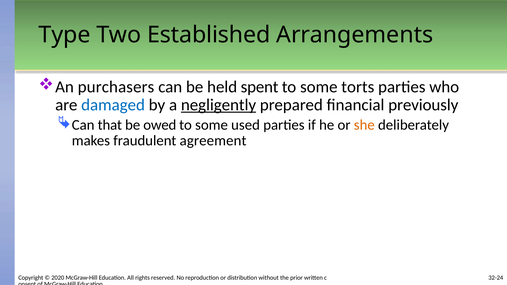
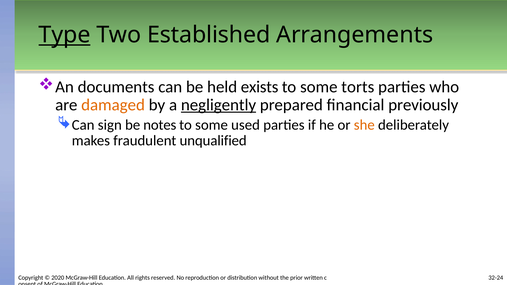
Type underline: none -> present
purchasers: purchasers -> documents
spent: spent -> exists
damaged colour: blue -> orange
that: that -> sign
owed: owed -> notes
agreement: agreement -> unqualified
